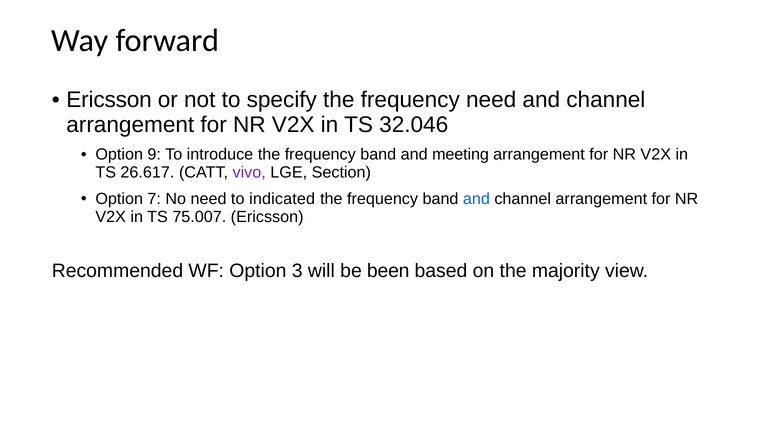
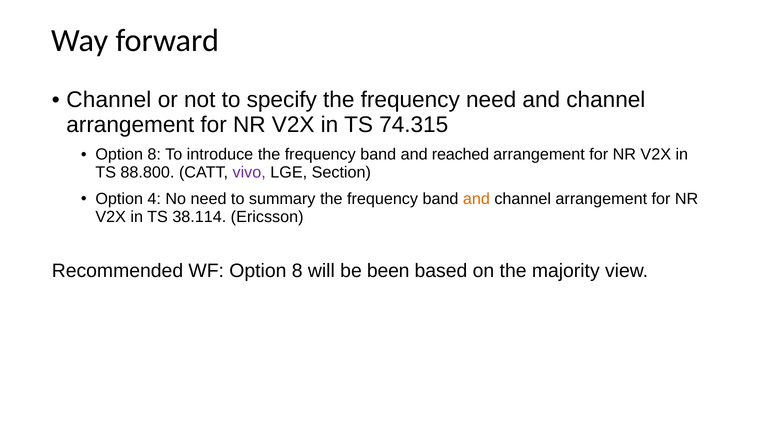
Ericsson at (109, 100): Ericsson -> Channel
32.046: 32.046 -> 74.315
9 at (154, 155): 9 -> 8
meeting: meeting -> reached
26.617: 26.617 -> 88.800
7: 7 -> 4
indicated: indicated -> summary
and at (476, 199) colour: blue -> orange
75.007: 75.007 -> 38.114
WF Option 3: 3 -> 8
